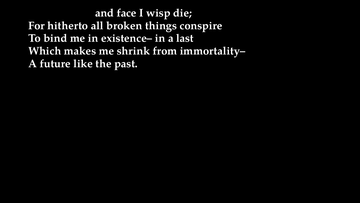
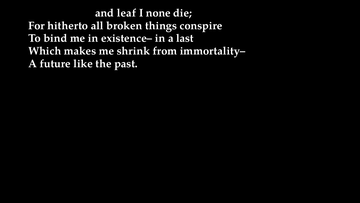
face: face -> leaf
wisp: wisp -> none
